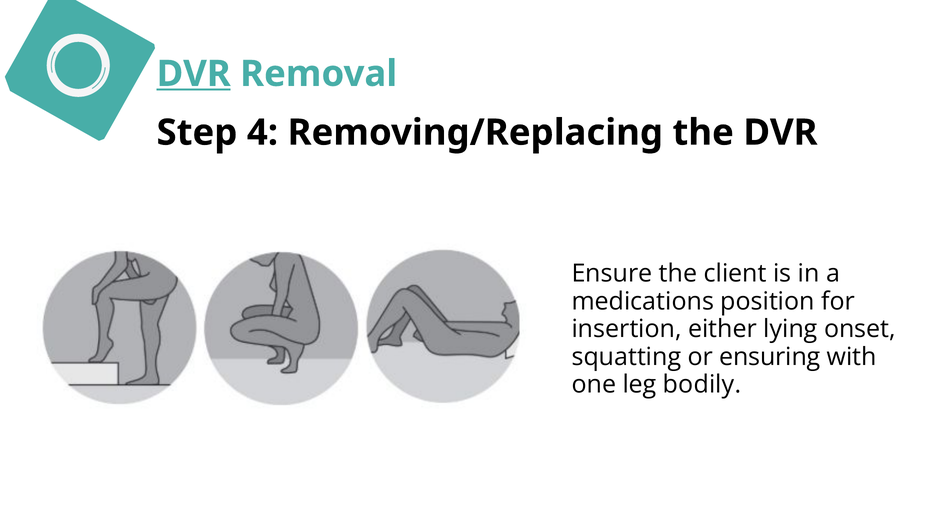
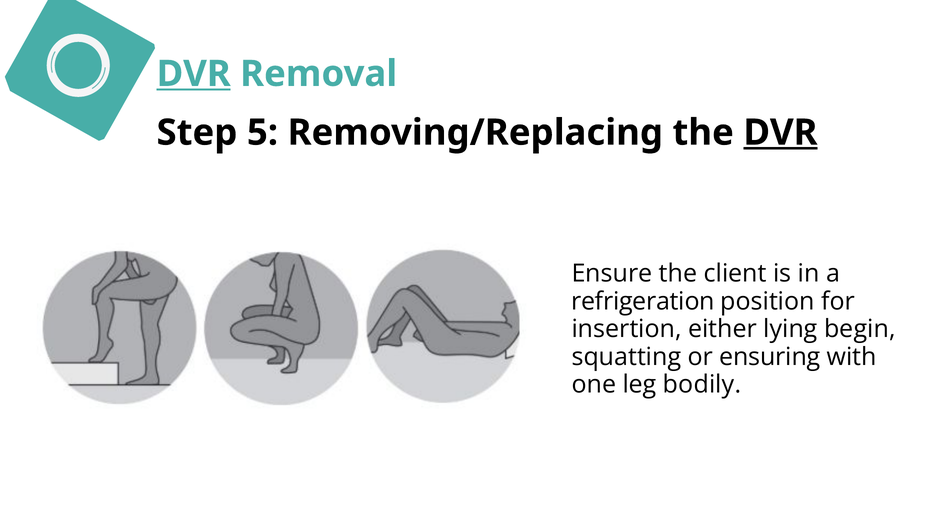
4: 4 -> 5
DVR at (780, 133) underline: none -> present
medications: medications -> refrigeration
onset: onset -> begin
